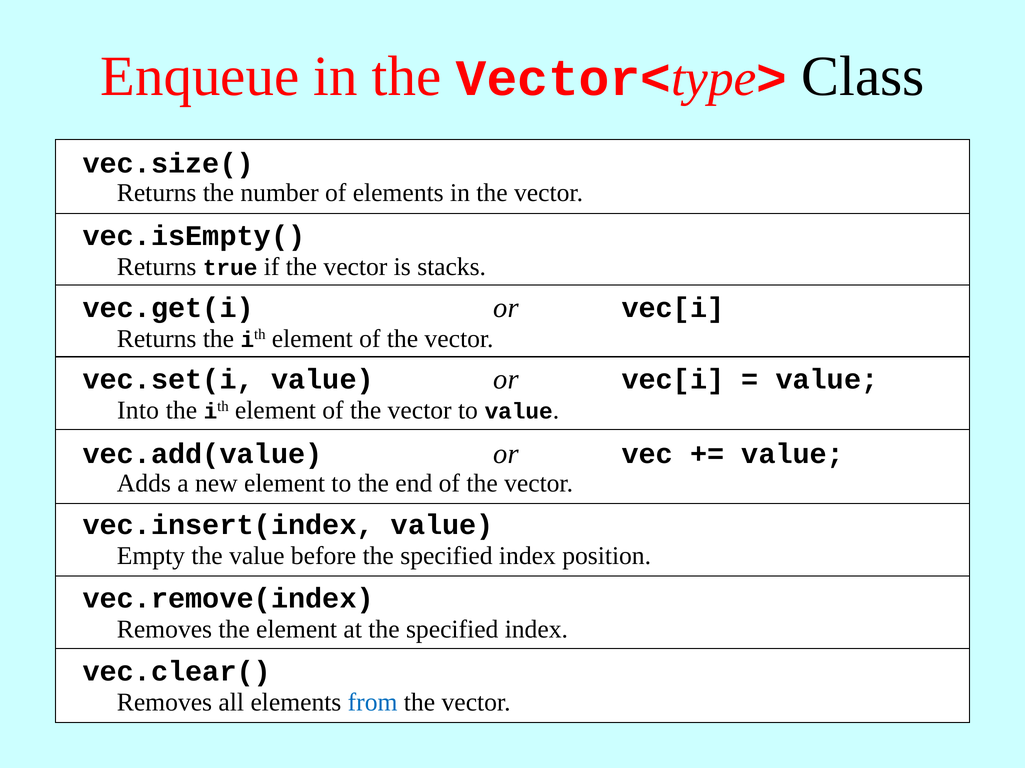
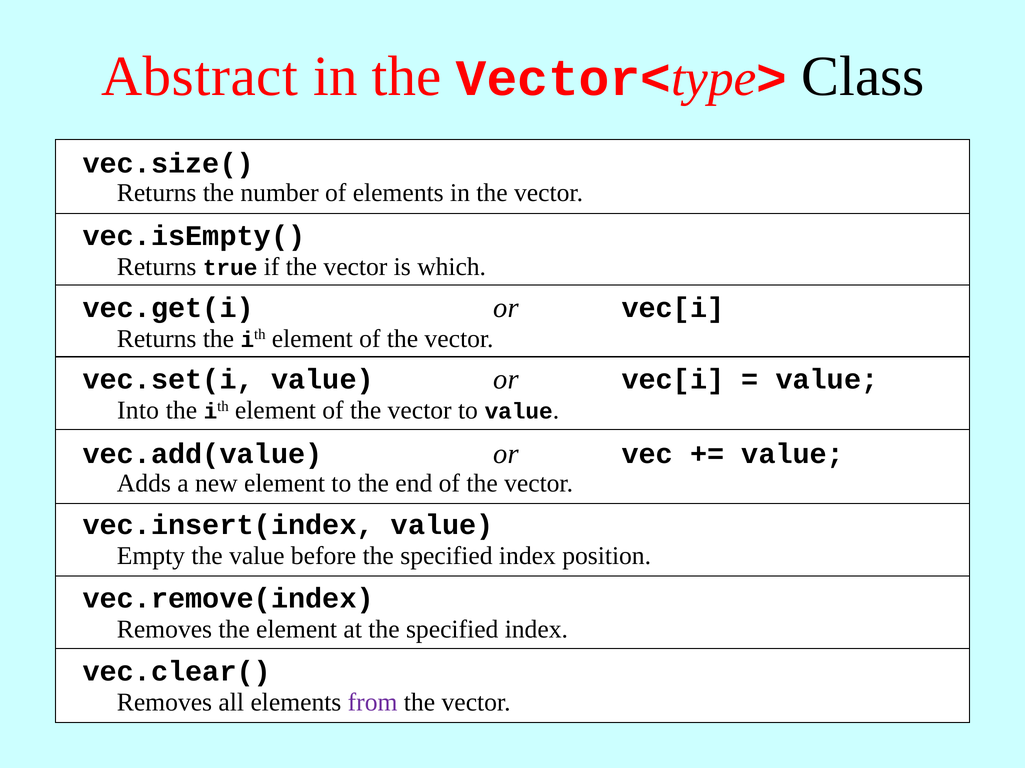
Enqueue: Enqueue -> Abstract
stacks: stacks -> which
from colour: blue -> purple
